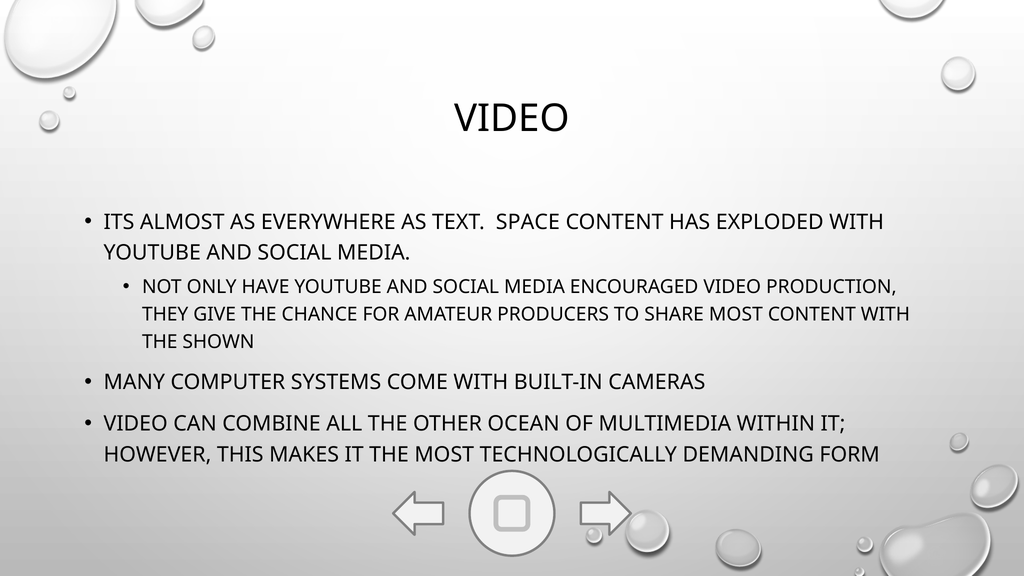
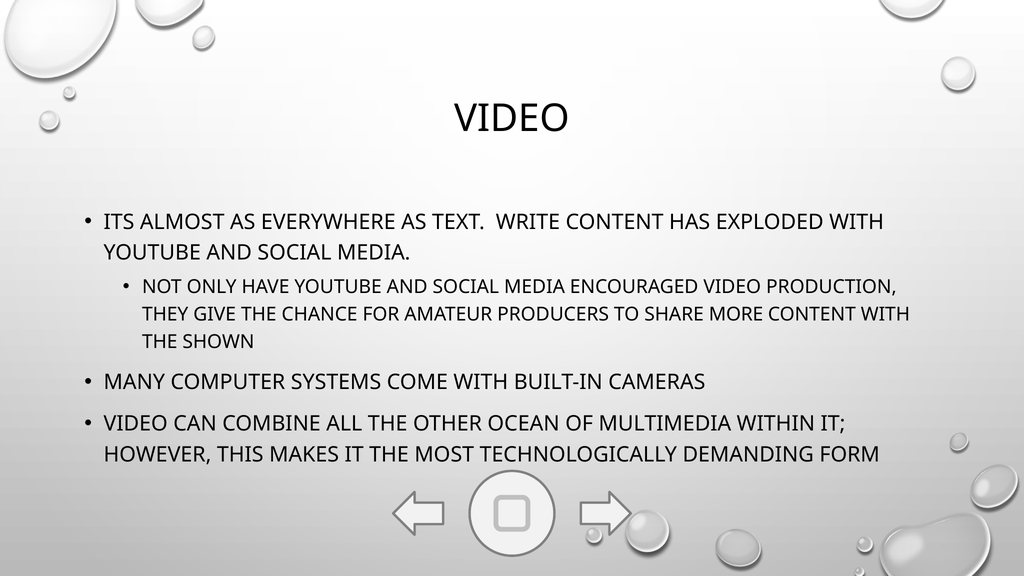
SPACE: SPACE -> WRITE
SHARE MOST: MOST -> MORE
